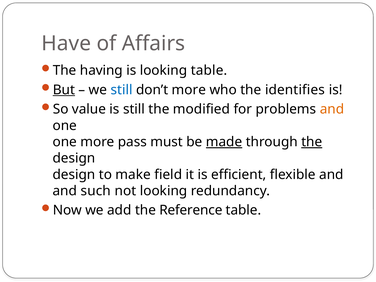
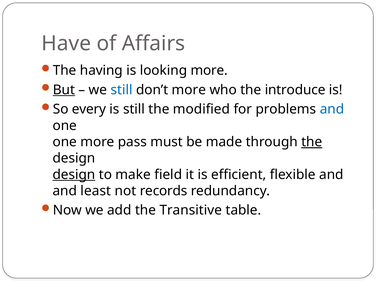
looking table: table -> more
identifies: identifies -> introduce
value: value -> every
and at (332, 109) colour: orange -> blue
made underline: present -> none
design at (74, 175) underline: none -> present
such: such -> least
not looking: looking -> records
Reference: Reference -> Transitive
